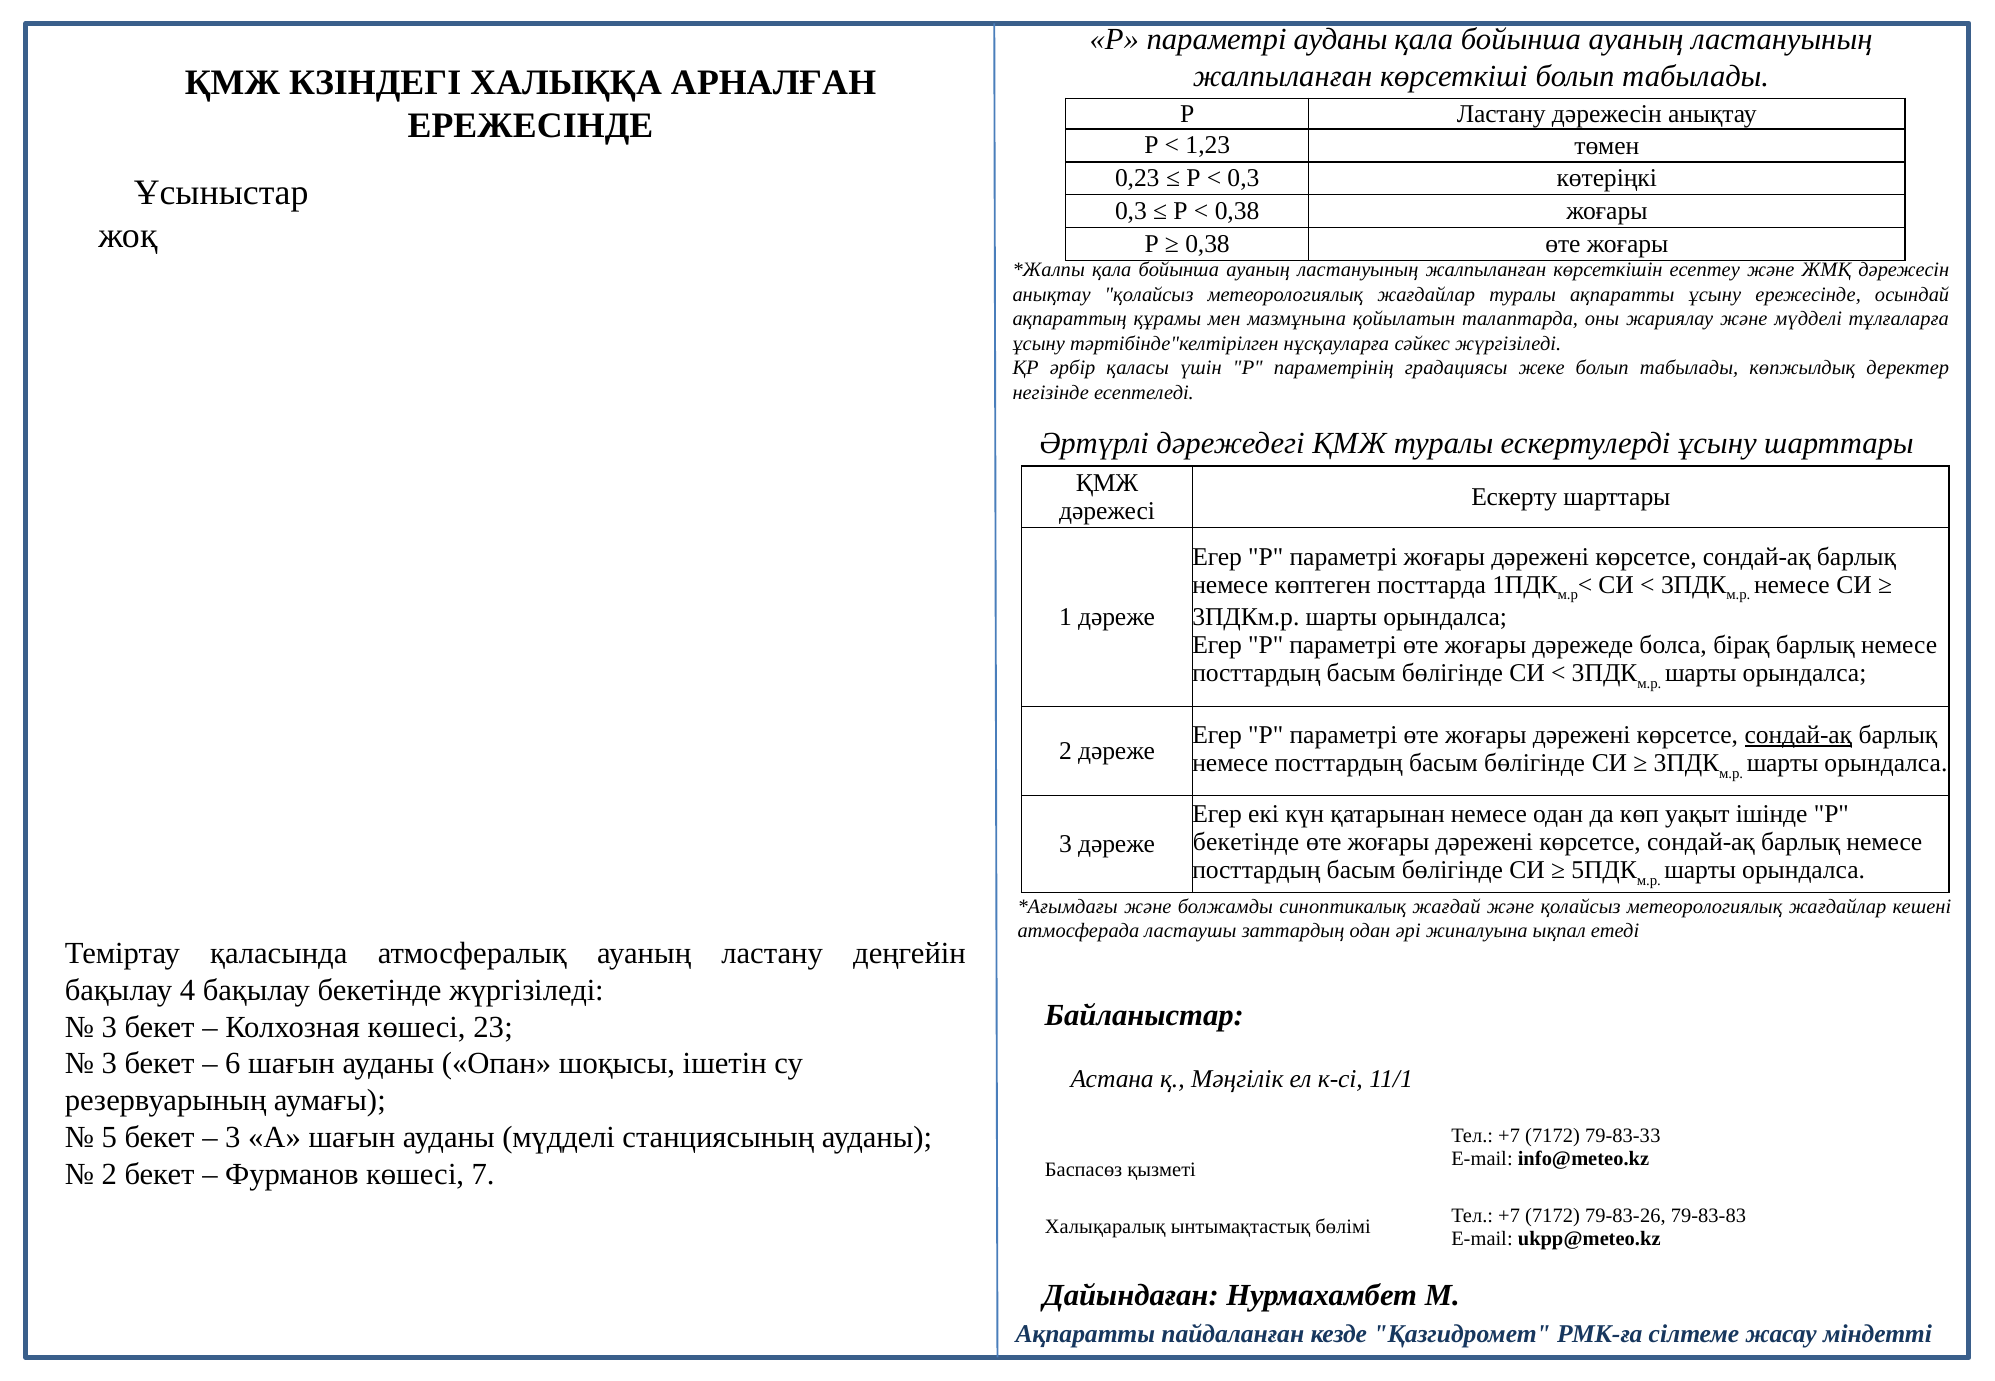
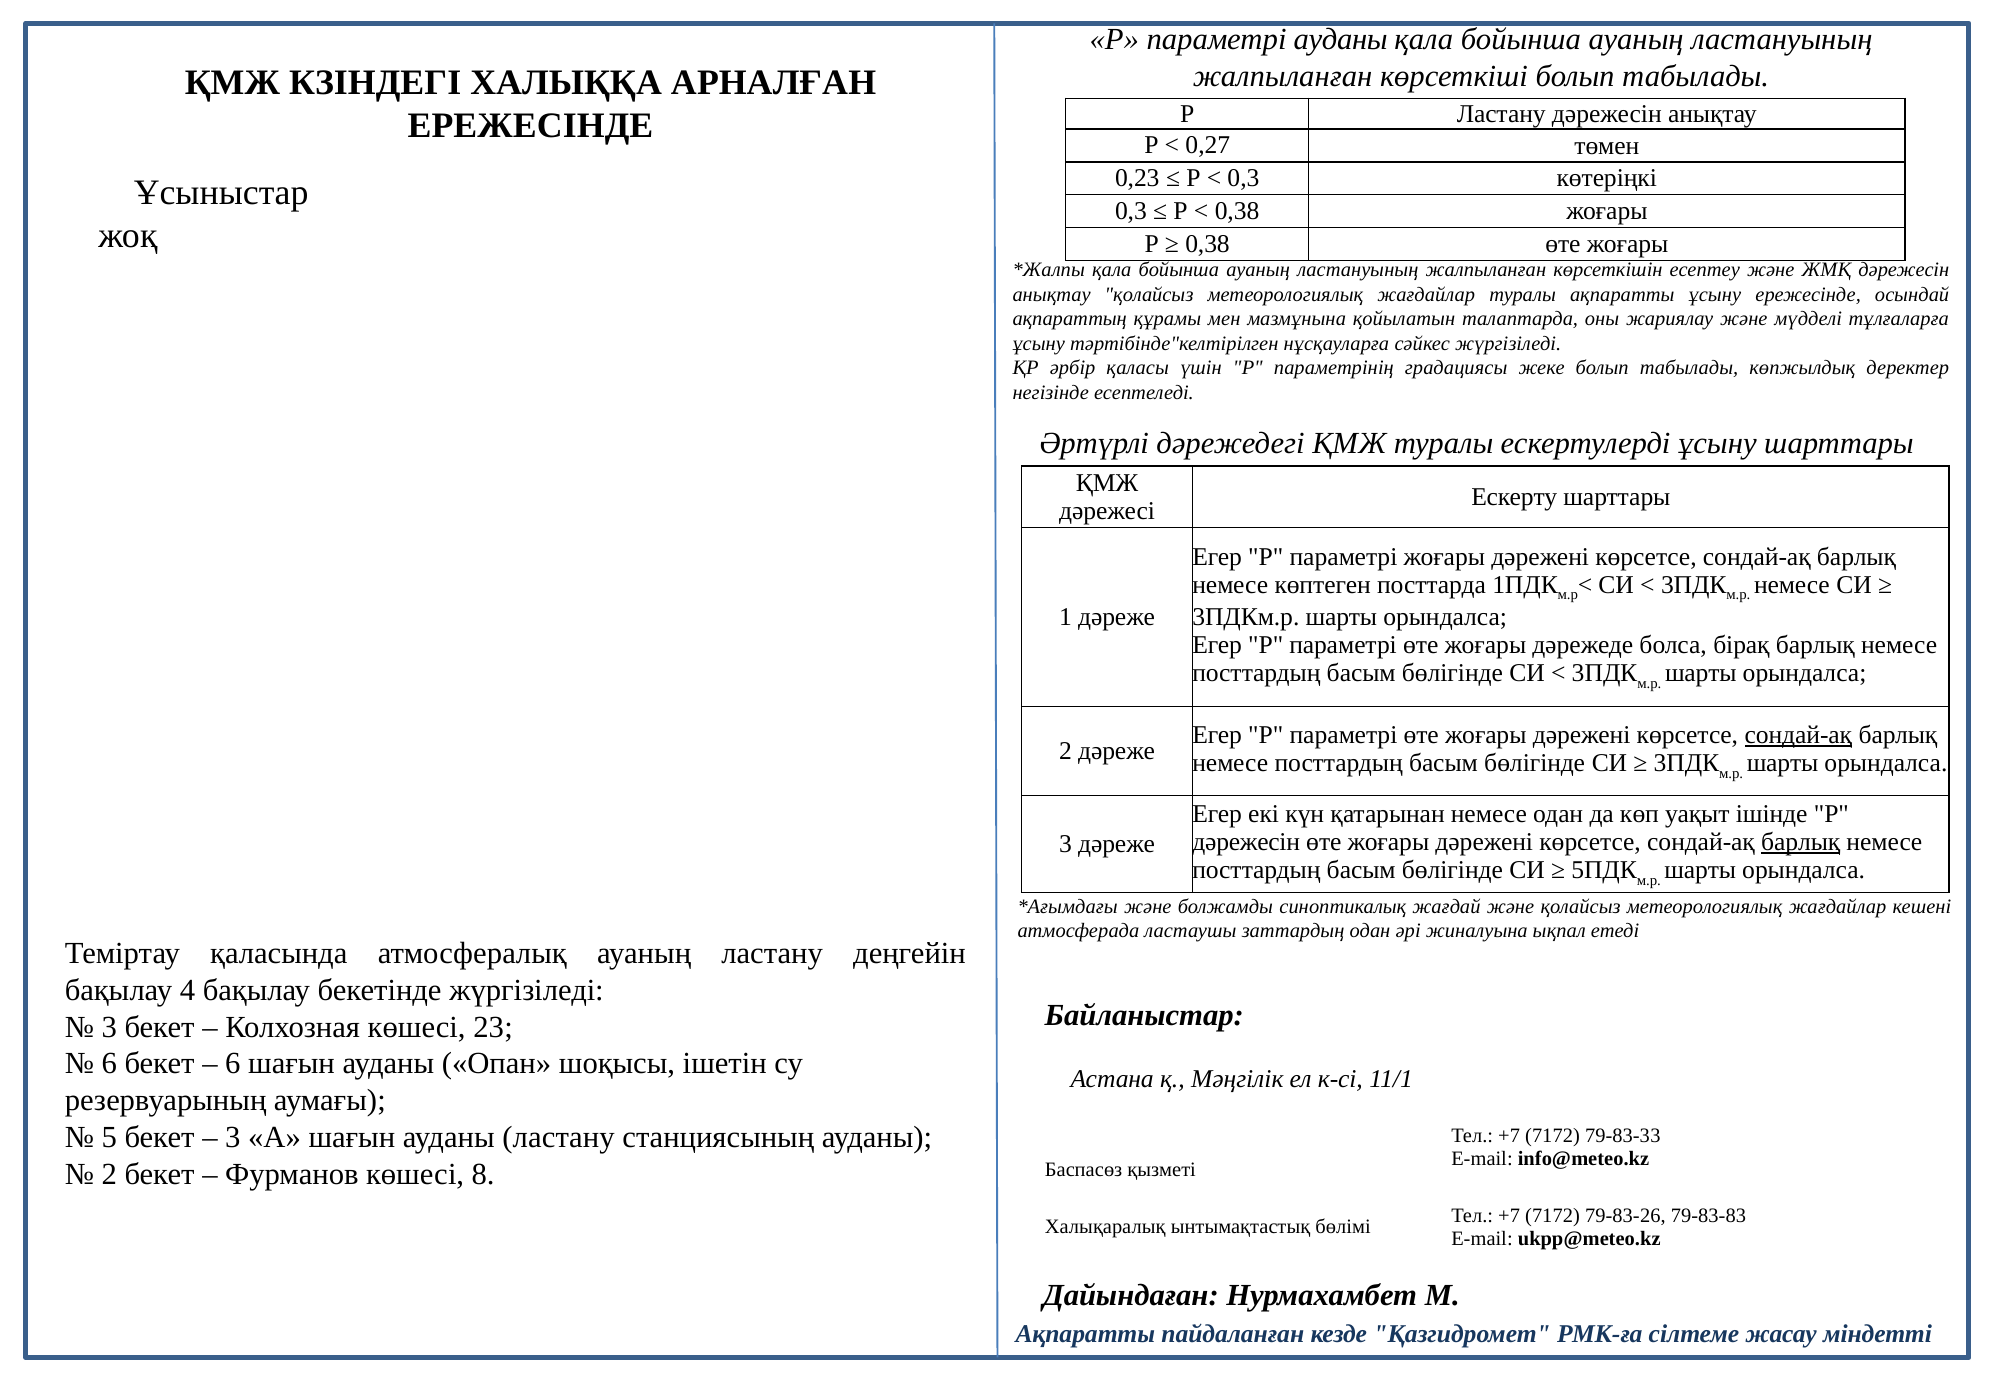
1,23: 1,23 -> 0,27
бекетінде at (1246, 842): бекетінде -> дәрежесін
барлық at (1801, 842) underline: none -> present
3 at (109, 1064): 3 -> 6
ауданы мүдделі: мүдделі -> ластану
7: 7 -> 8
